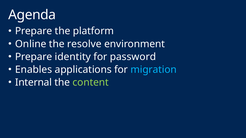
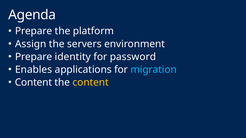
Online: Online -> Assign
resolve: resolve -> servers
Internal at (34, 83): Internal -> Content
content at (91, 83) colour: light green -> yellow
